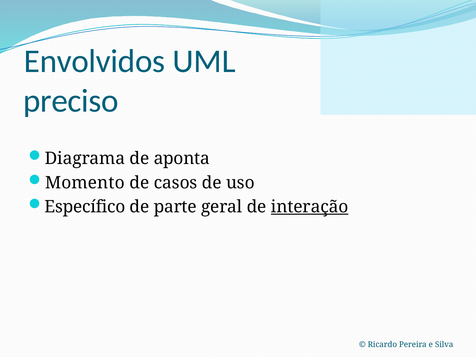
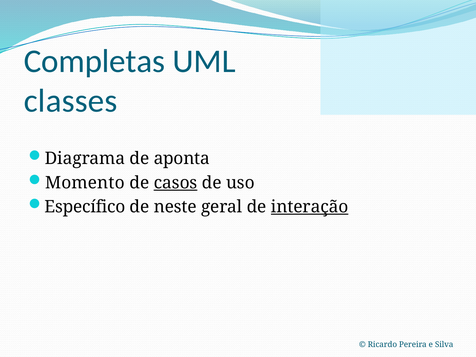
Envolvidos: Envolvidos -> Completas
preciso: preciso -> classes
casos underline: none -> present
parte: parte -> neste
